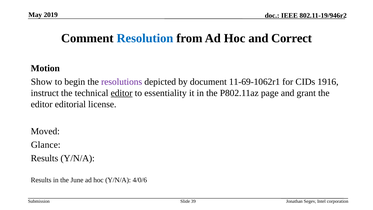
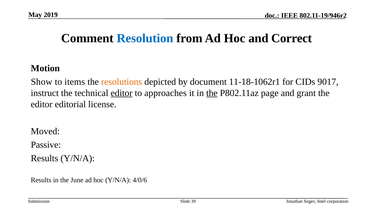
begin: begin -> items
resolutions colour: purple -> orange
11-69-1062r1: 11-69-1062r1 -> 11-18-1062r1
1916: 1916 -> 9017
essentiality: essentiality -> approaches
the at (212, 93) underline: none -> present
Glance: Glance -> Passive
